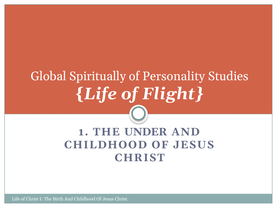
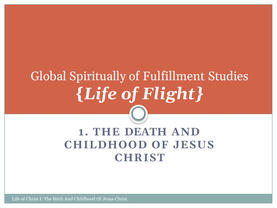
Personality: Personality -> Fulfillment
UNDER: UNDER -> DEATH
